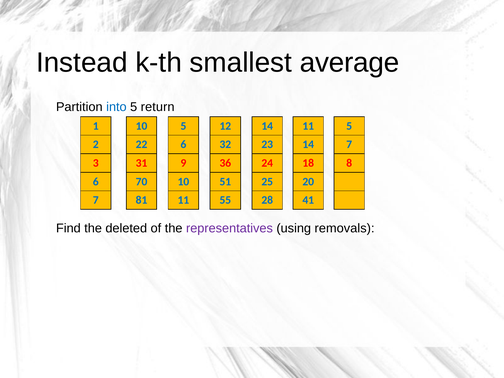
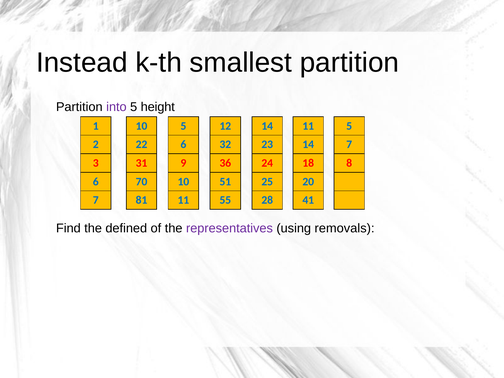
smallest average: average -> partition
into colour: blue -> purple
return: return -> height
deleted: deleted -> defined
